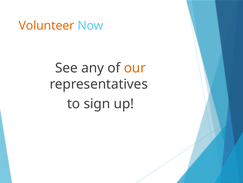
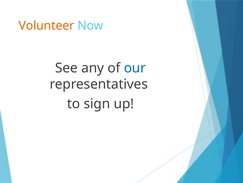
our colour: orange -> blue
